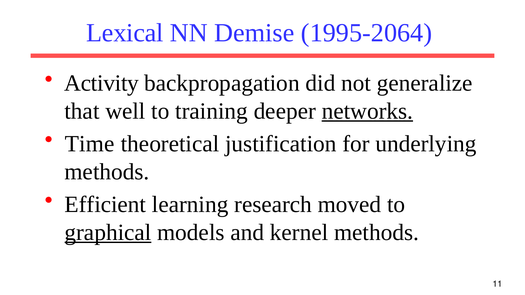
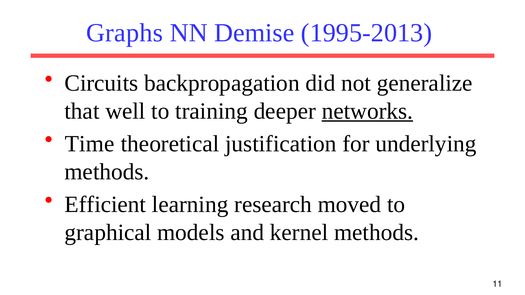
Lexical: Lexical -> Graphs
1995-2064: 1995-2064 -> 1995-2013
Activity: Activity -> Circuits
graphical underline: present -> none
